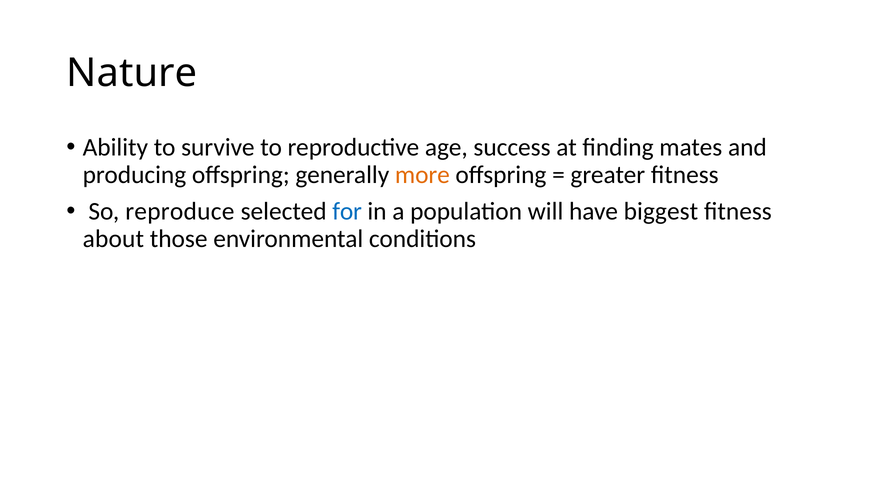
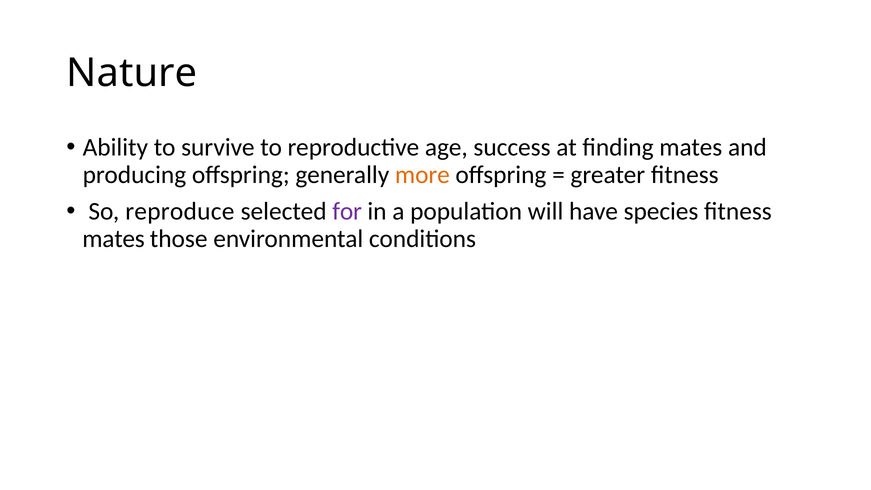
for colour: blue -> purple
biggest: biggest -> species
about at (113, 239): about -> mates
